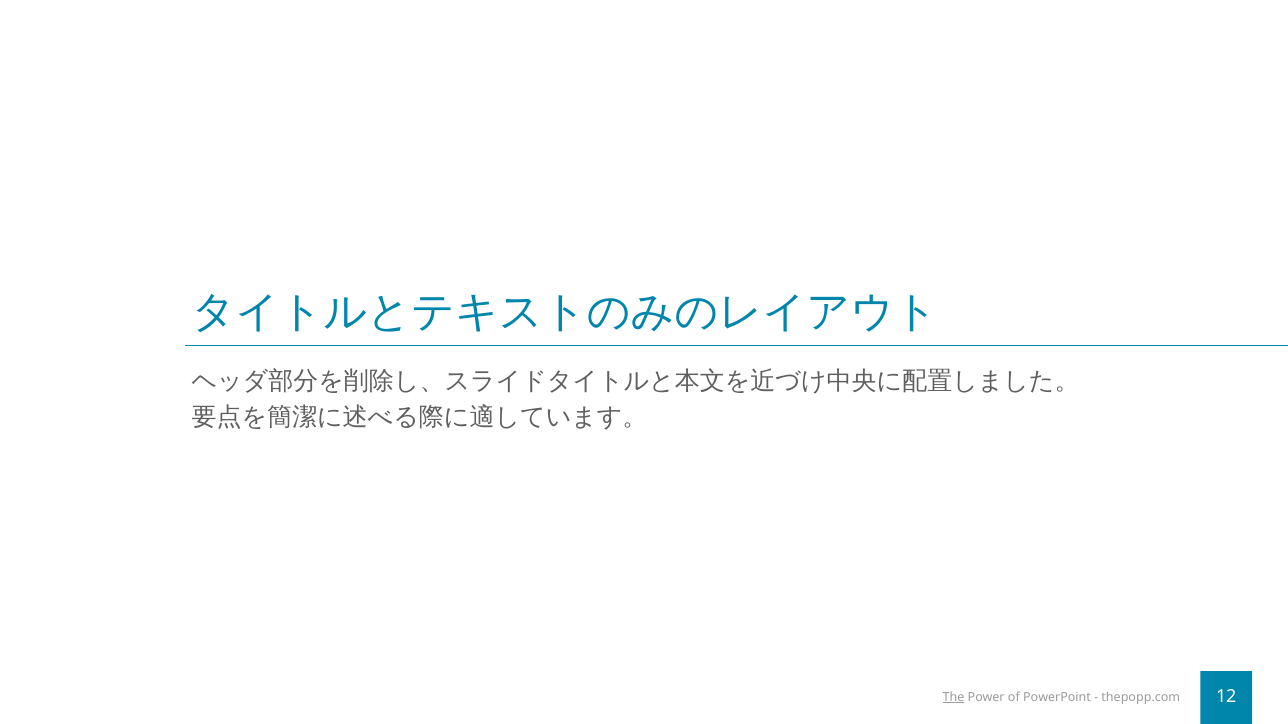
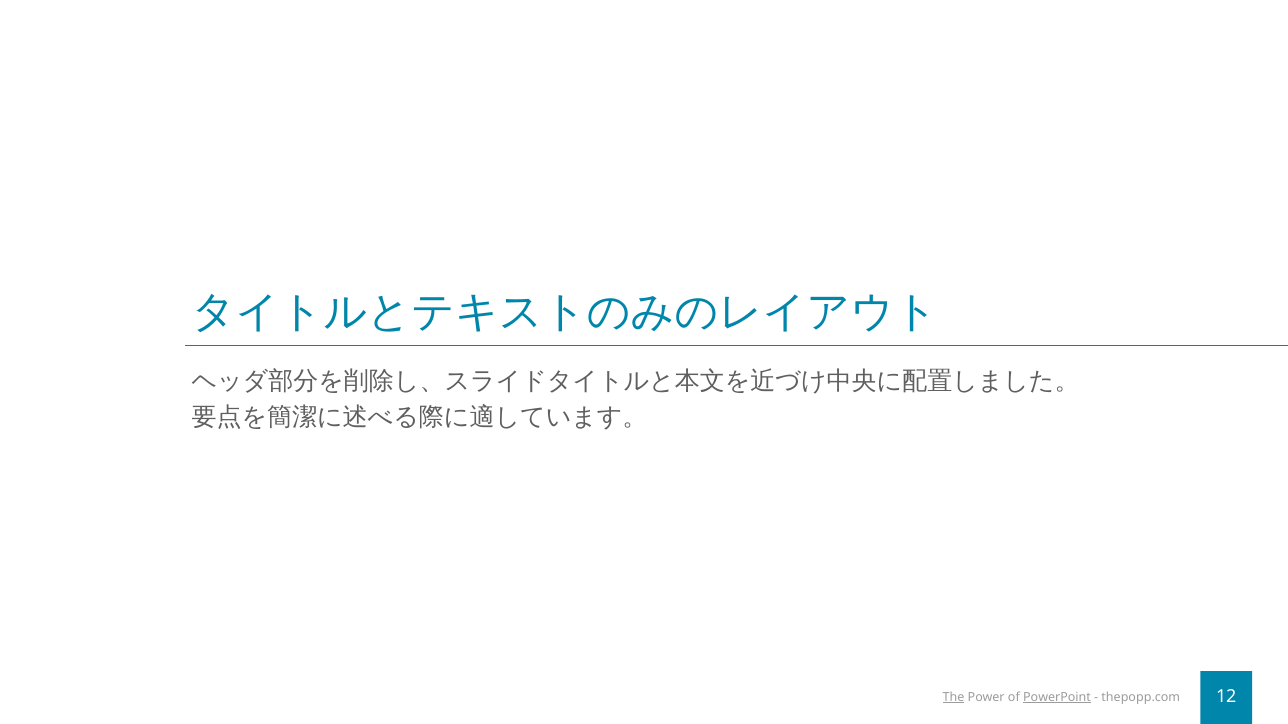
PowerPoint underline: none -> present
